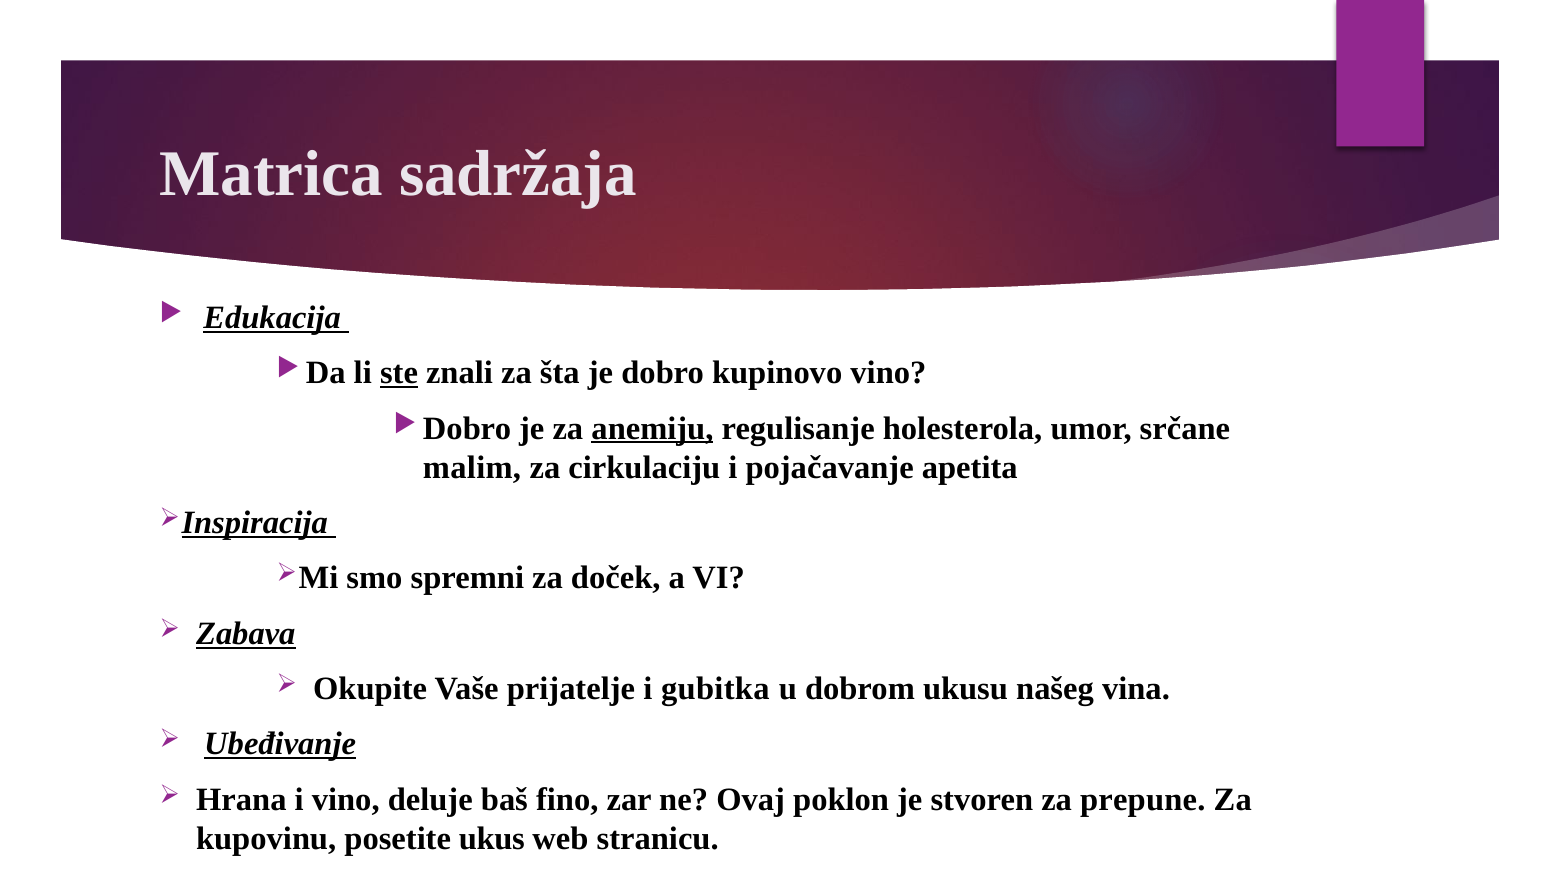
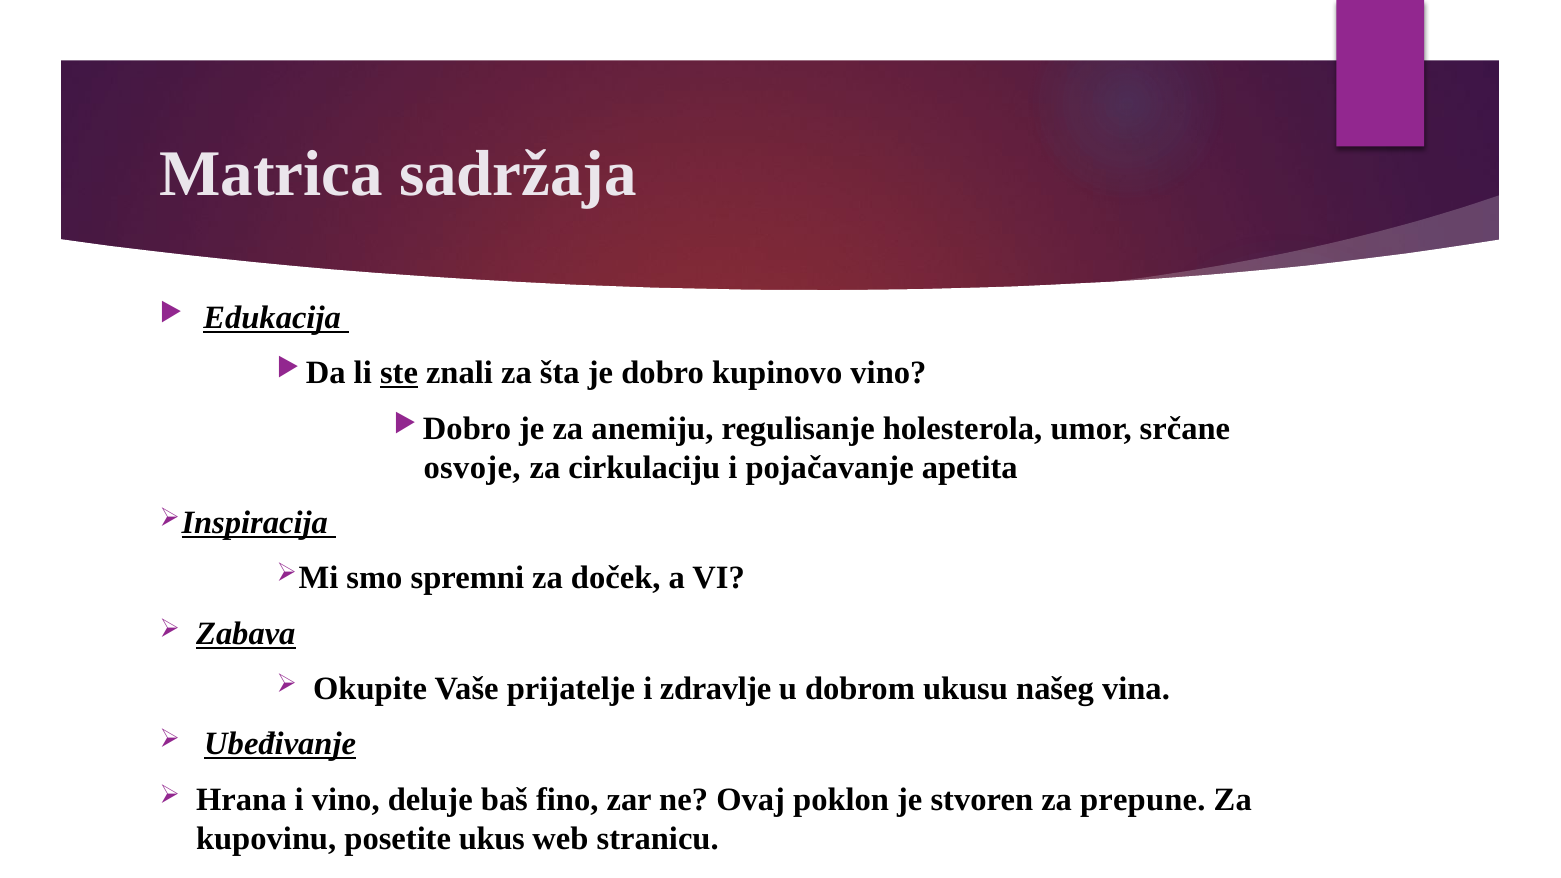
anemiju underline: present -> none
malim: malim -> osvoje
gubitka: gubitka -> zdravlje
